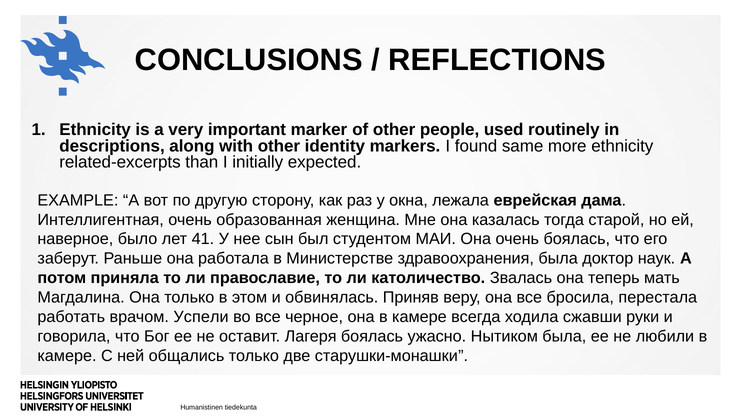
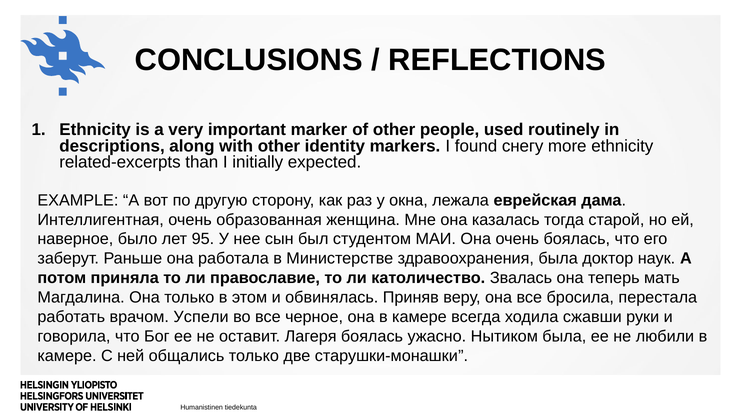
same: same -> снегу
41: 41 -> 95
